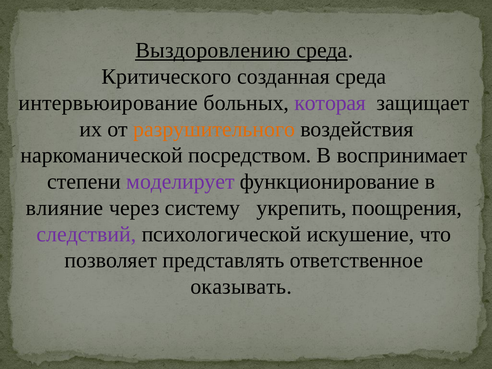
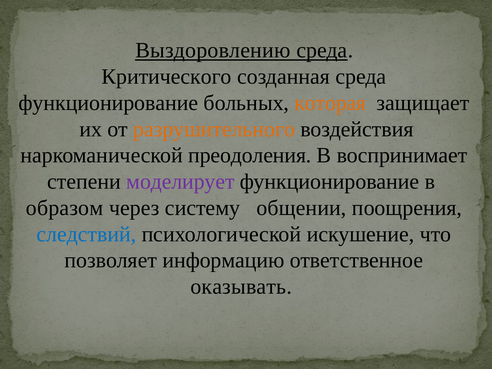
интервьюирование at (108, 103): интервьюирование -> функционирование
которая colour: purple -> orange
посредством: посредством -> преодоления
влияние: влияние -> образом
укрепить: укрепить -> общении
следствий colour: purple -> blue
представлять: представлять -> информацию
